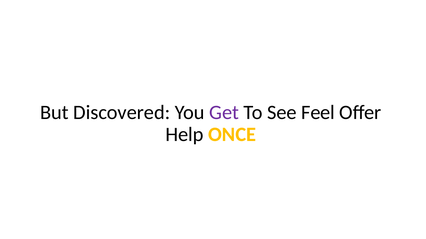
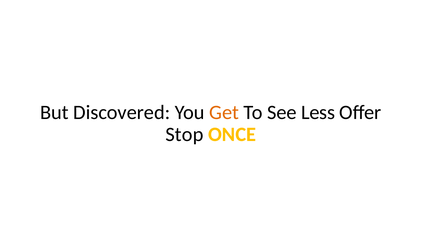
Get colour: purple -> orange
Feel: Feel -> Less
Help: Help -> Stop
